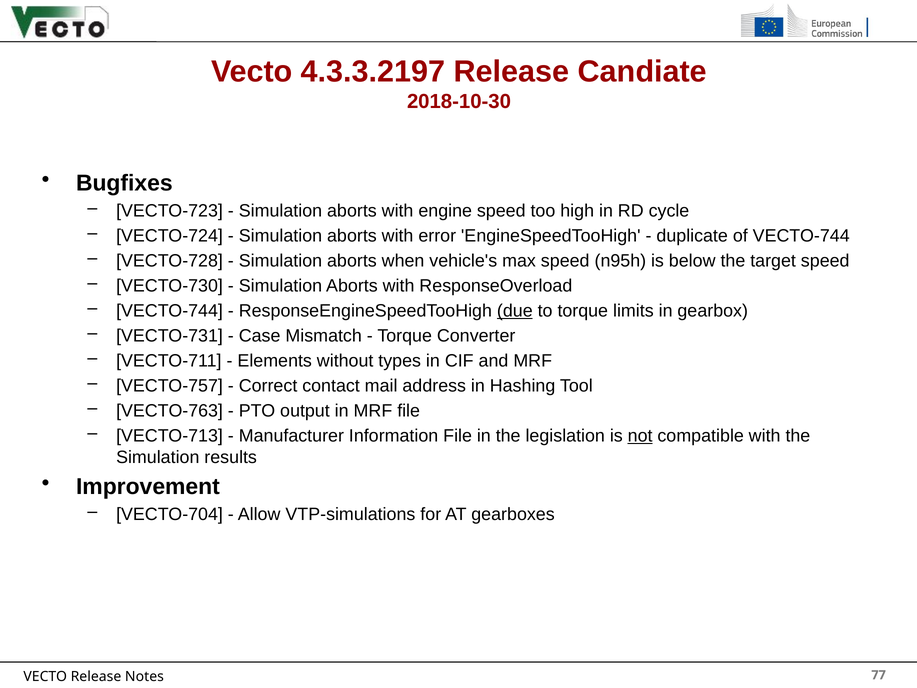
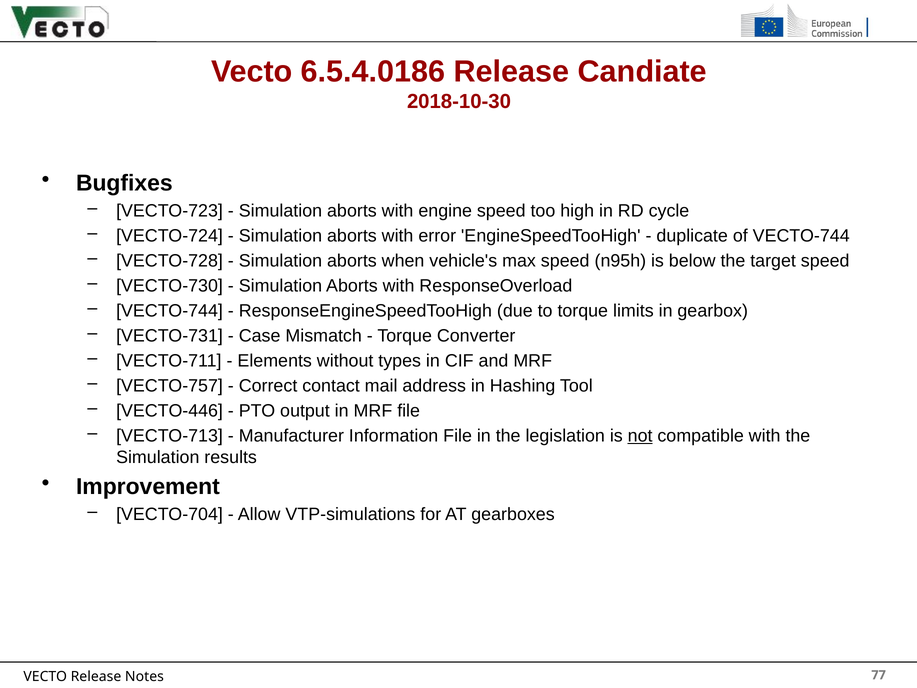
4.3.3.2197: 4.3.3.2197 -> 6.5.4.0186
due underline: present -> none
VECTO-763: VECTO-763 -> VECTO-446
